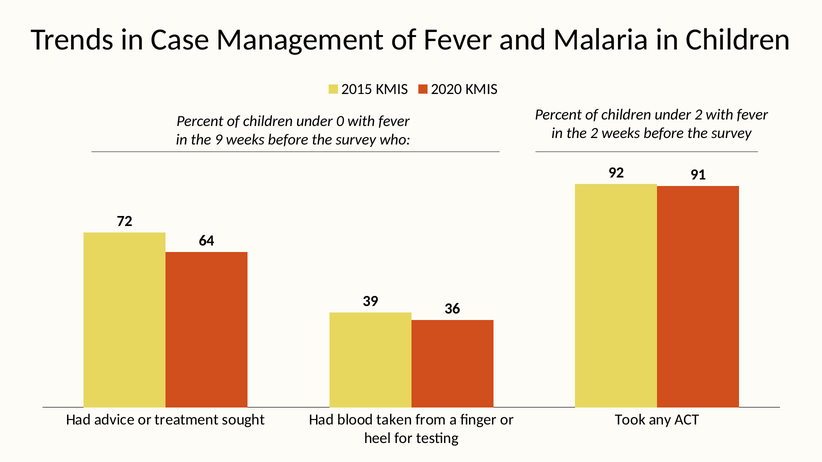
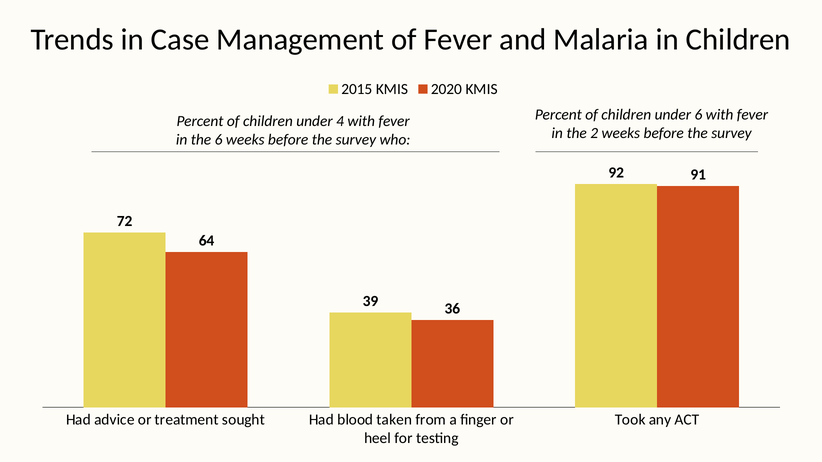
under 2: 2 -> 6
0: 0 -> 4
the 9: 9 -> 6
